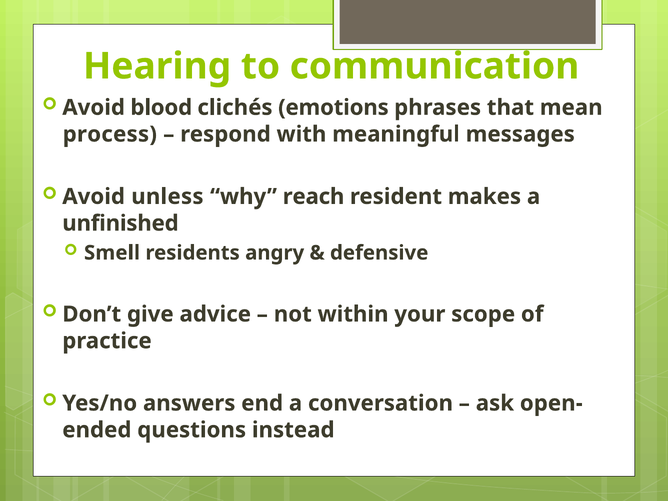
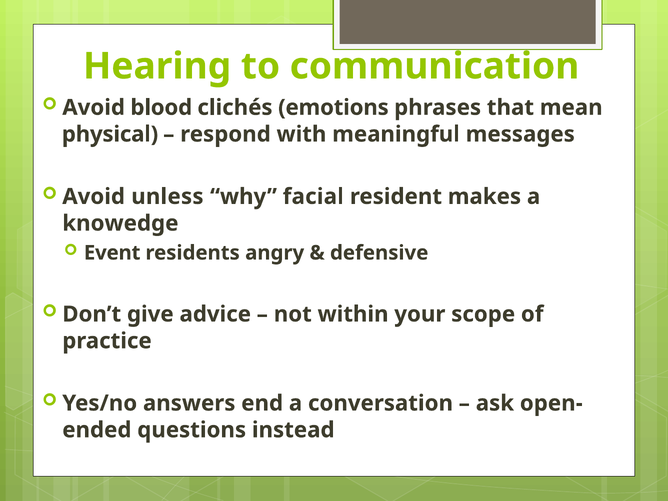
process: process -> physical
reach: reach -> facial
unfinished: unfinished -> knowedge
Smell: Smell -> Event
